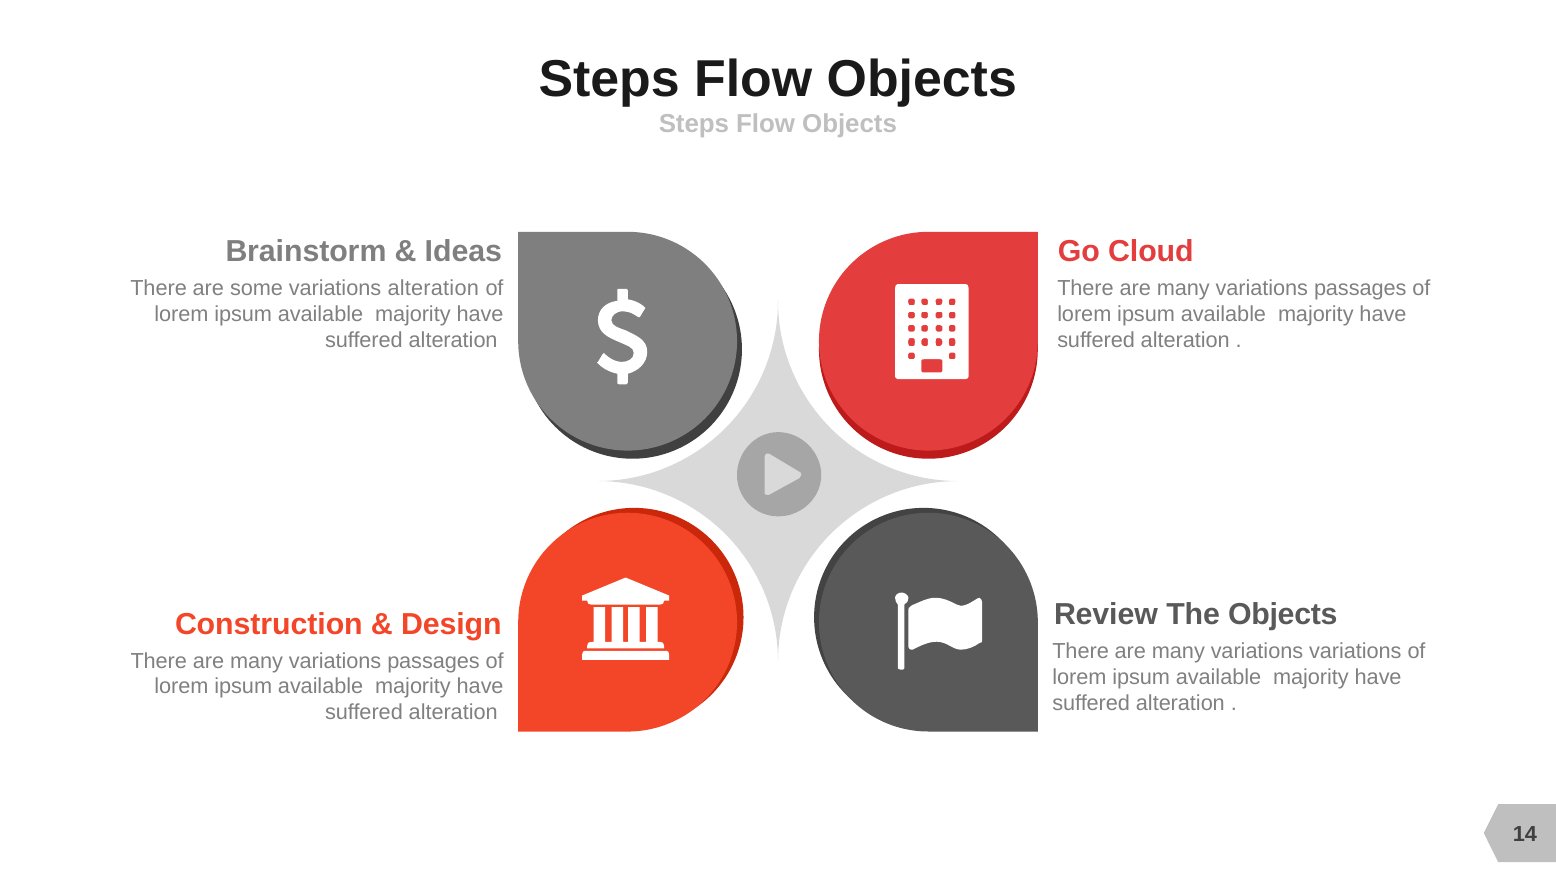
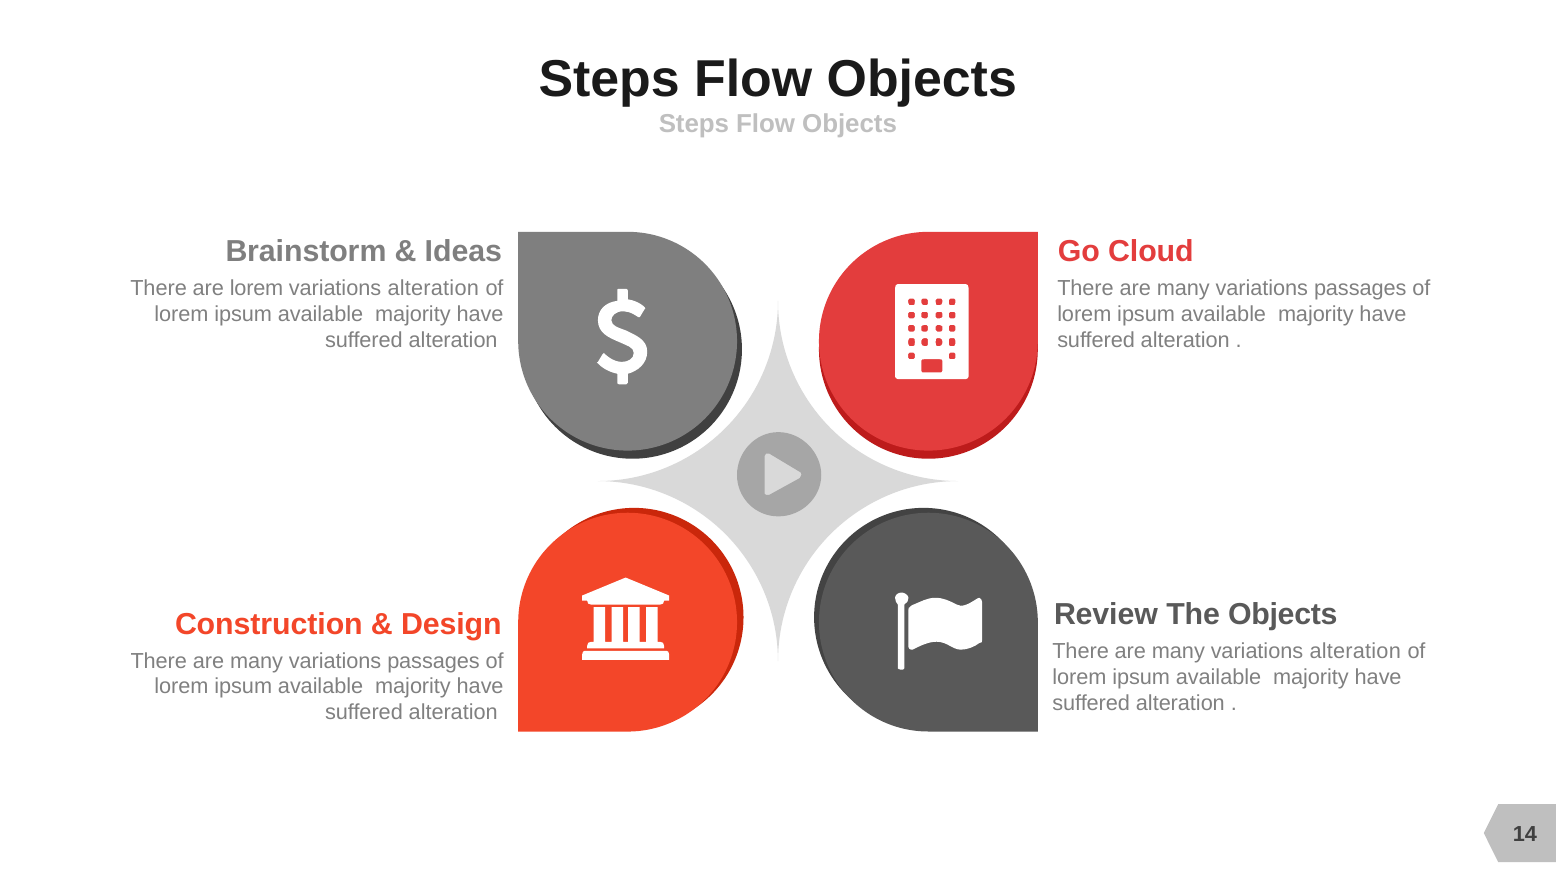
are some: some -> lorem
many variations variations: variations -> alteration
